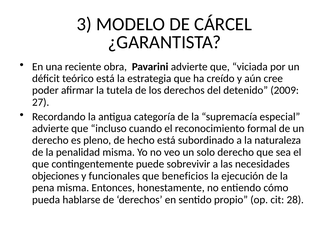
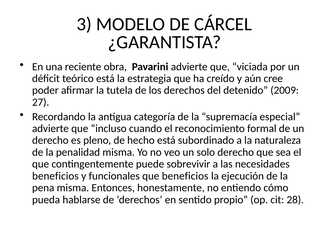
objeciones at (56, 176): objeciones -> beneficios
